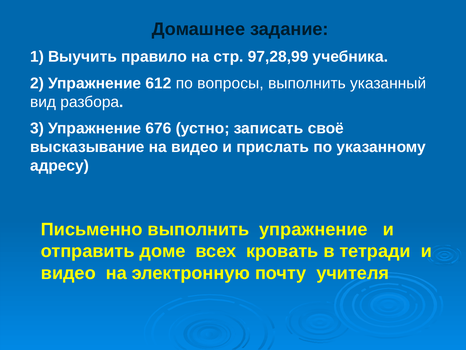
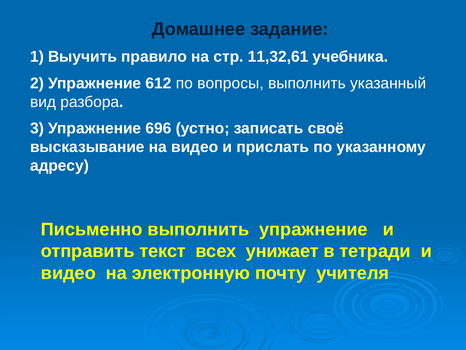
97,28,99: 97,28,99 -> 11,32,61
676: 676 -> 696
доме: доме -> текст
кровать: кровать -> унижает
